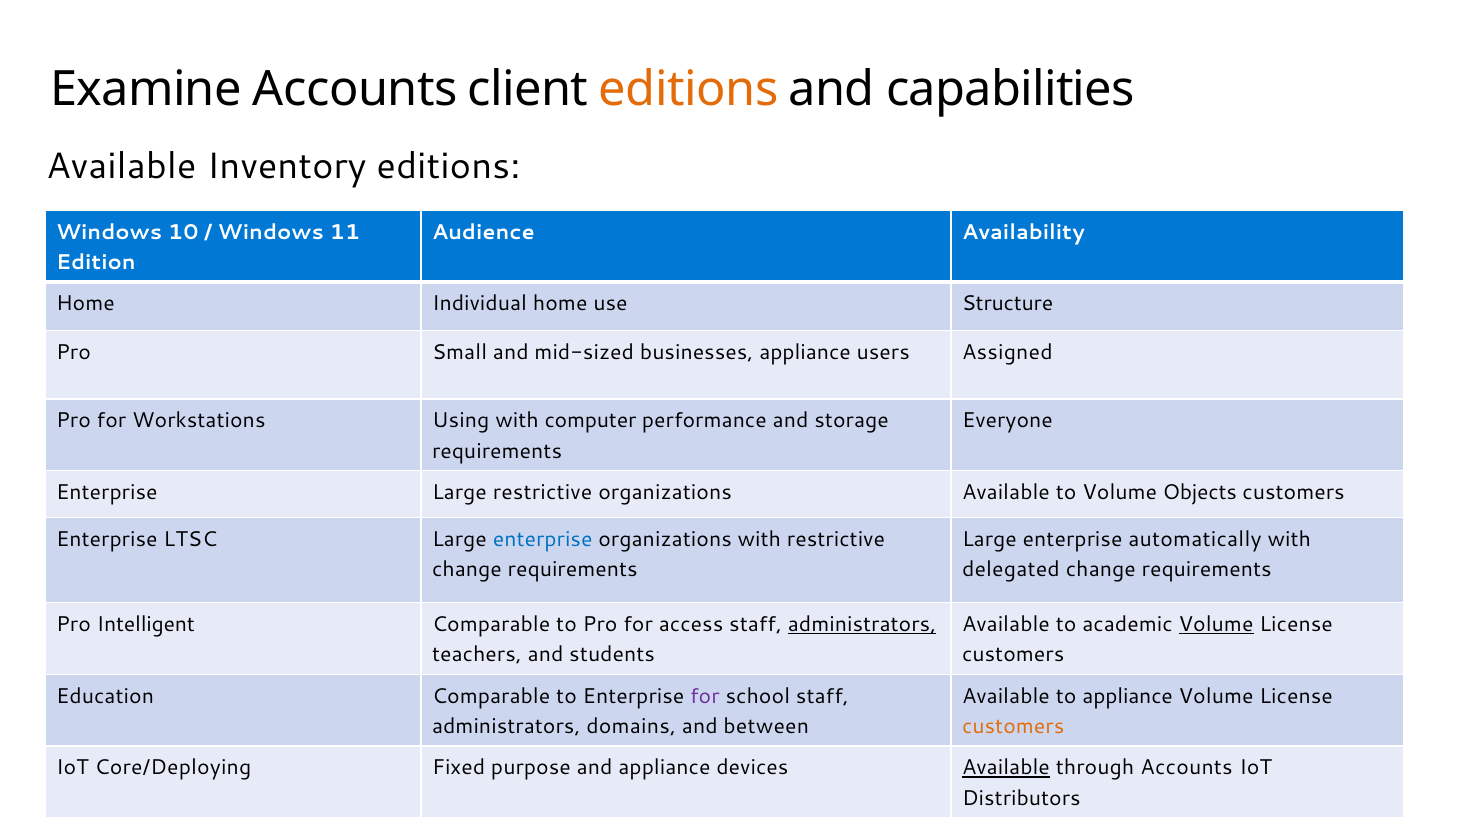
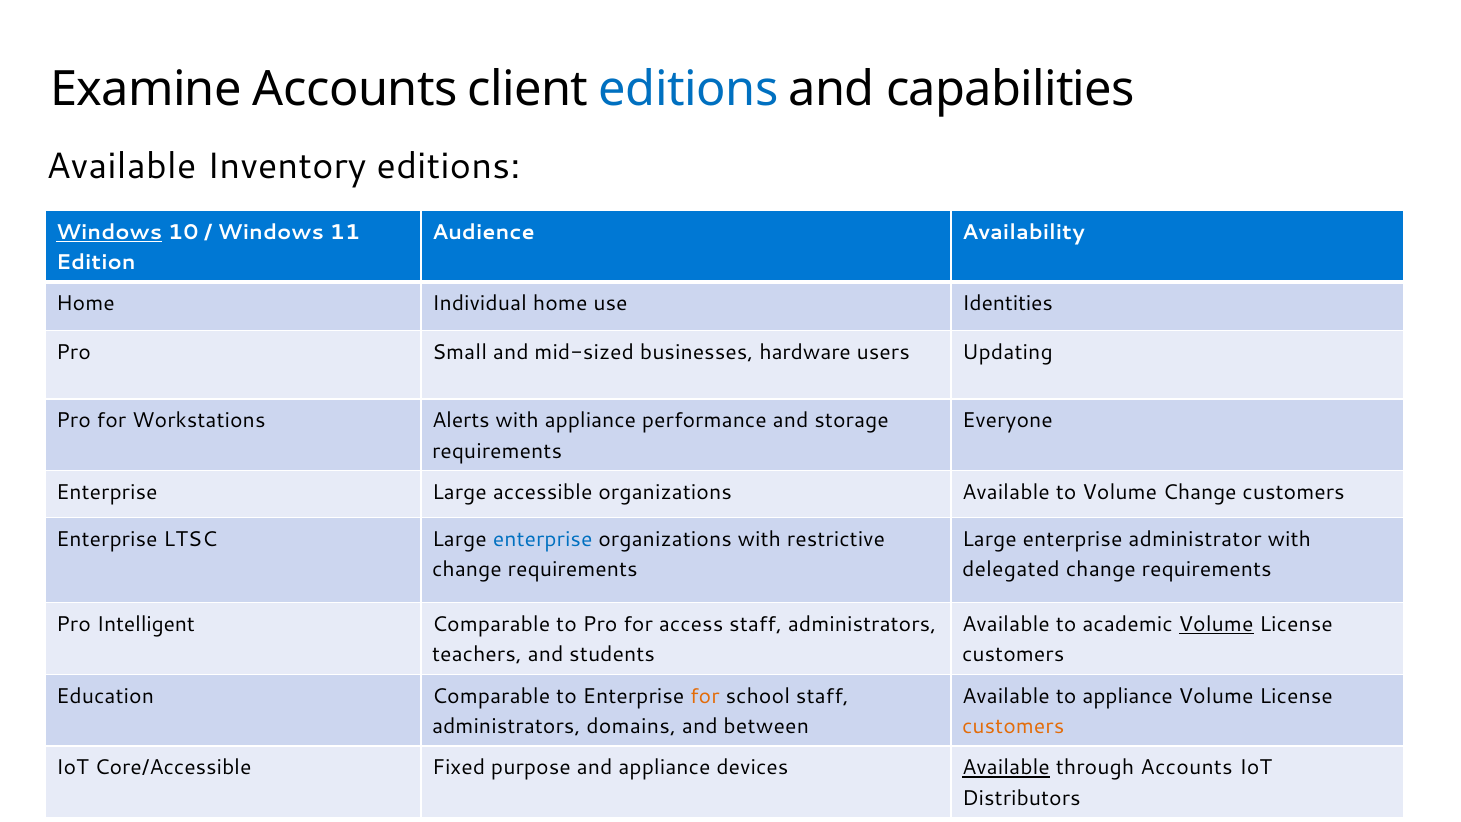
editions at (689, 90) colour: orange -> blue
Windows at (109, 232) underline: none -> present
Structure: Structure -> Identities
businesses appliance: appliance -> hardware
Assigned: Assigned -> Updating
Using: Using -> Alerts
with computer: computer -> appliance
Large restrictive: restrictive -> accessible
Volume Objects: Objects -> Change
automatically: automatically -> administrator
administrators at (862, 624) underline: present -> none
for at (705, 696) colour: purple -> orange
Core/Deploying: Core/Deploying -> Core/Accessible
